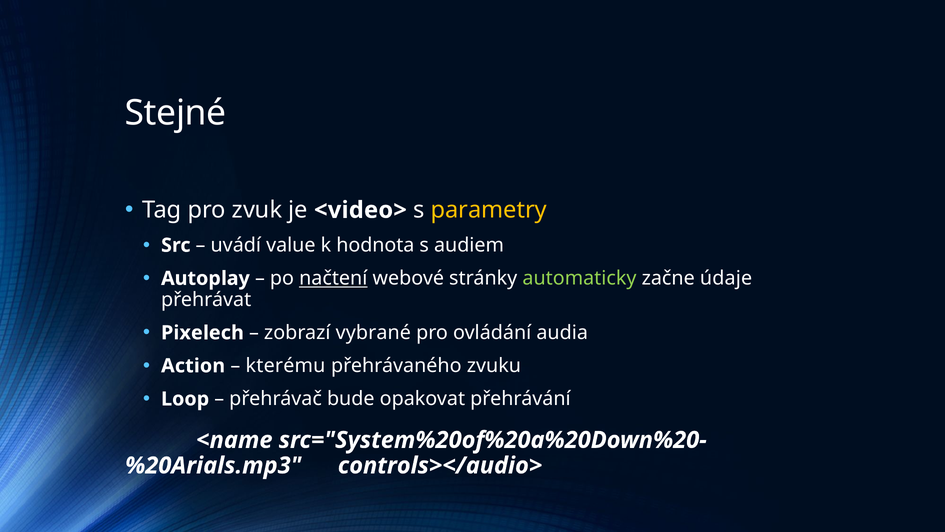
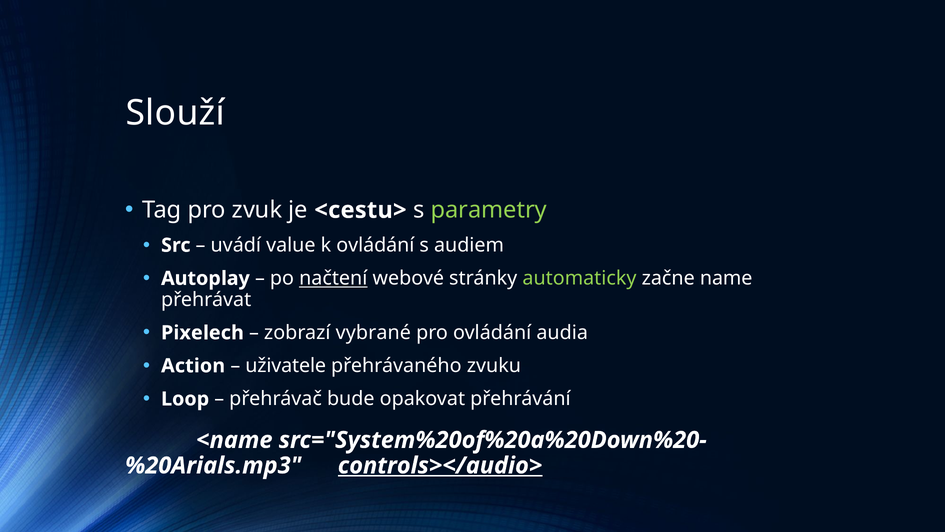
Stejné: Stejné -> Slouží
<video>: <video> -> <cestu>
parametry colour: yellow -> light green
k hodnota: hodnota -> ovládání
údaje: údaje -> name
kterému: kterému -> uživatele
controls></audio> underline: none -> present
